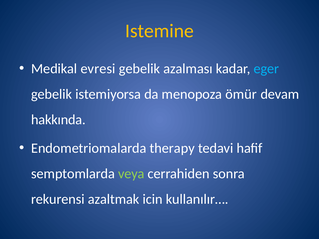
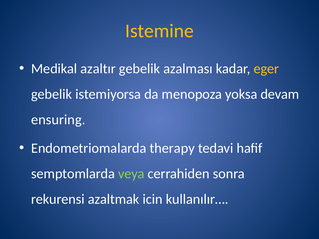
evresi: evresi -> azaltır
eger colour: light blue -> yellow
ömür: ömür -> yoksa
hakkında: hakkında -> ensuring
